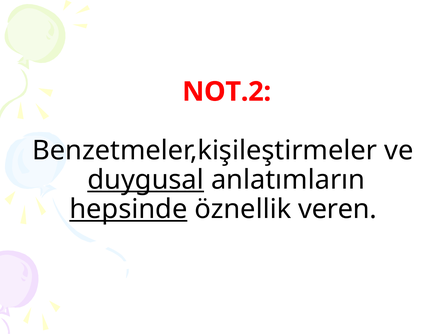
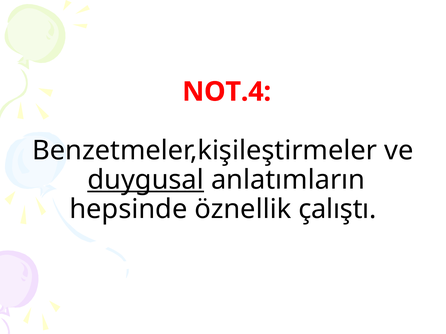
NOT.2: NOT.2 -> NOT.4
hepsinde underline: present -> none
veren: veren -> çalıştı
